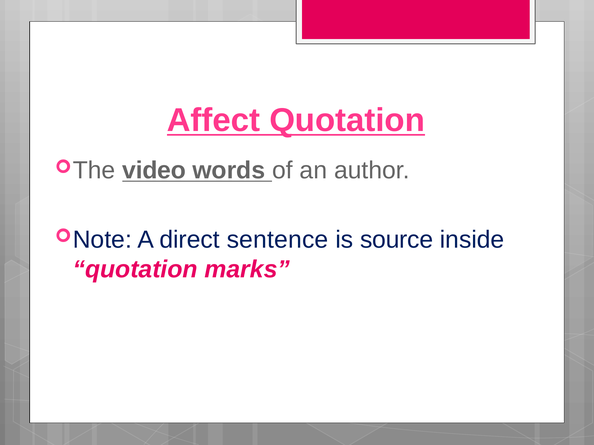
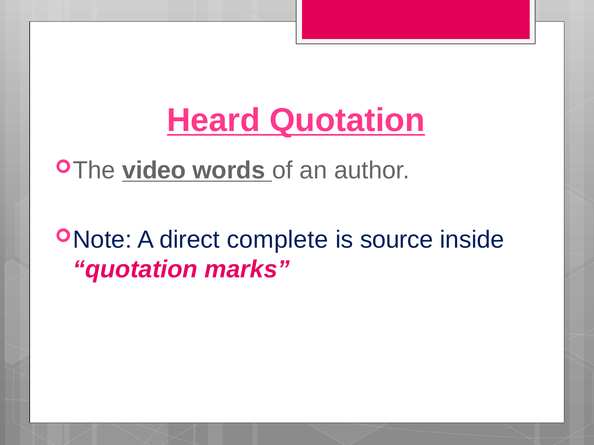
Affect: Affect -> Heard
sentence: sentence -> complete
